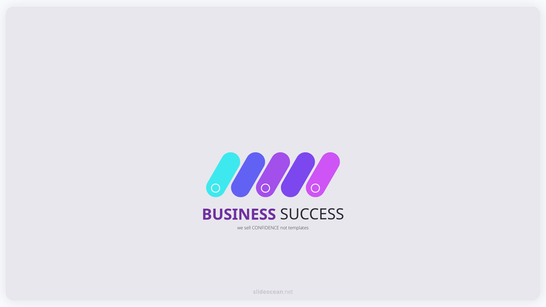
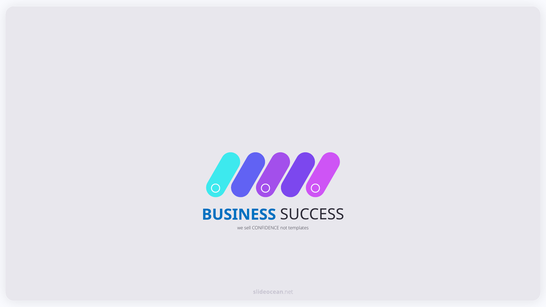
BUSINESS colour: purple -> blue
